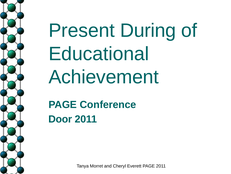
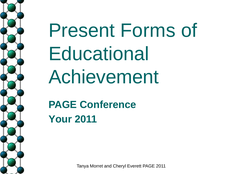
During: During -> Forms
Door: Door -> Your
